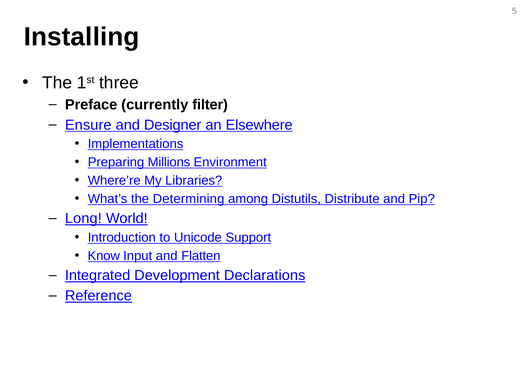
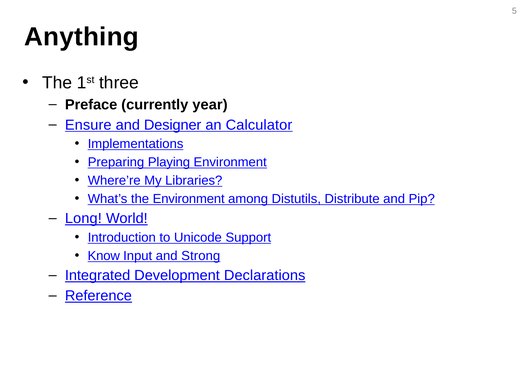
Installing: Installing -> Anything
filter: filter -> year
Elsewhere: Elsewhere -> Calculator
Millions: Millions -> Playing
the Determining: Determining -> Environment
Flatten: Flatten -> Strong
